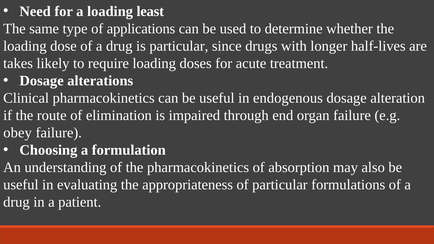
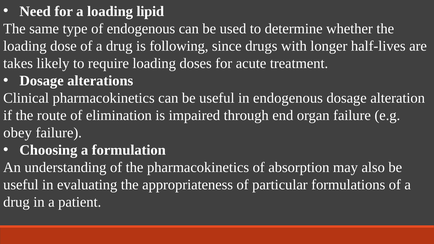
least: least -> lipid
of applications: applications -> endogenous
is particular: particular -> following
